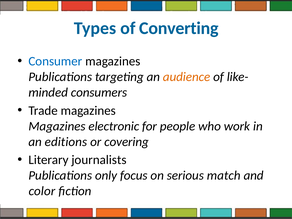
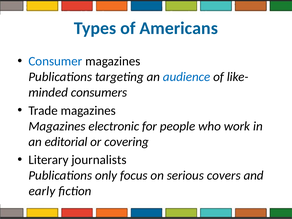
Converting: Converting -> Americans
audience colour: orange -> blue
editions: editions -> editorial
match: match -> covers
color: color -> early
